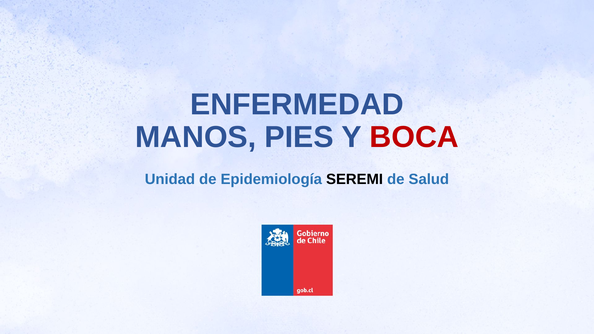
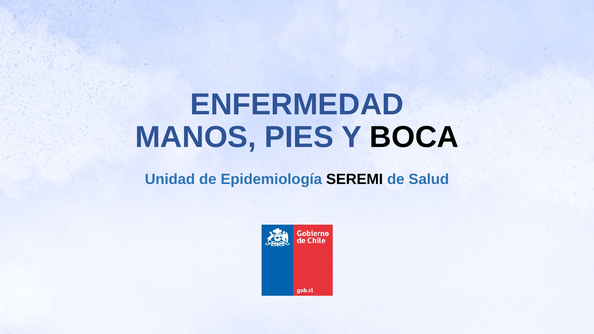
BOCA colour: red -> black
